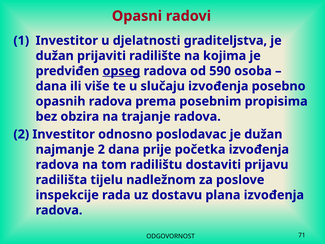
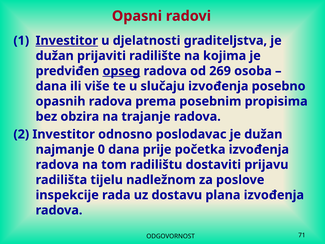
Investitor at (67, 41) underline: none -> present
590: 590 -> 269
najmanje 2: 2 -> 0
